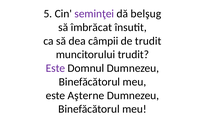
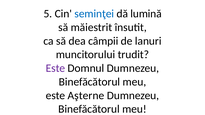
seminţei colour: purple -> blue
belşug: belşug -> lumină
îmbrăcat: îmbrăcat -> măiestrit
de trudit: trudit -> lanuri
